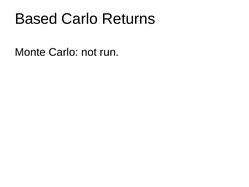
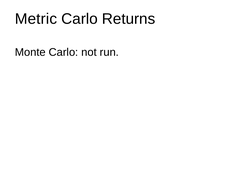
Based: Based -> Metric
